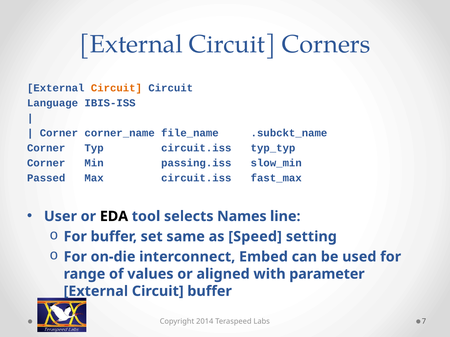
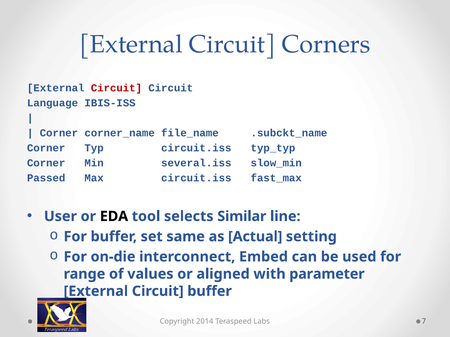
Circuit at (116, 88) colour: orange -> red
passing.iss: passing.iss -> several.iss
Names: Names -> Similar
Speed: Speed -> Actual
